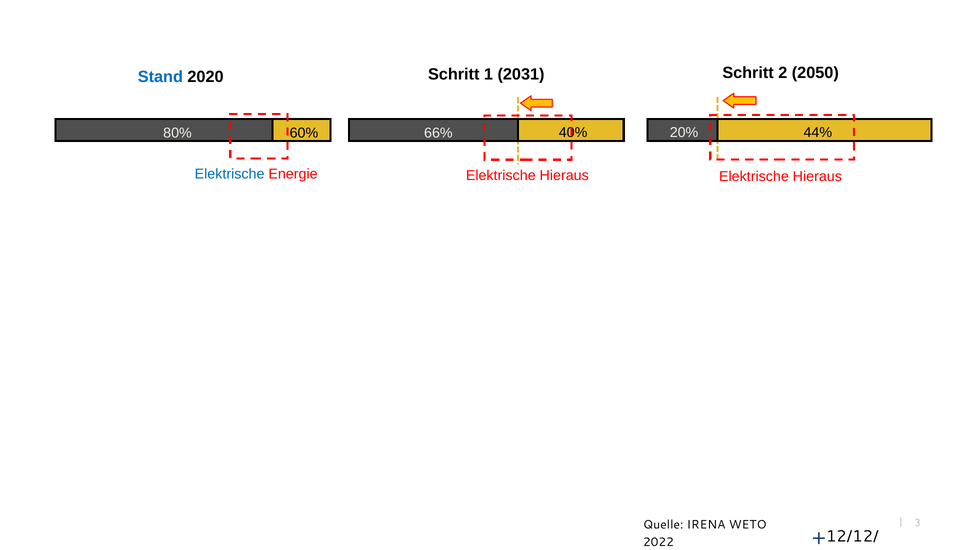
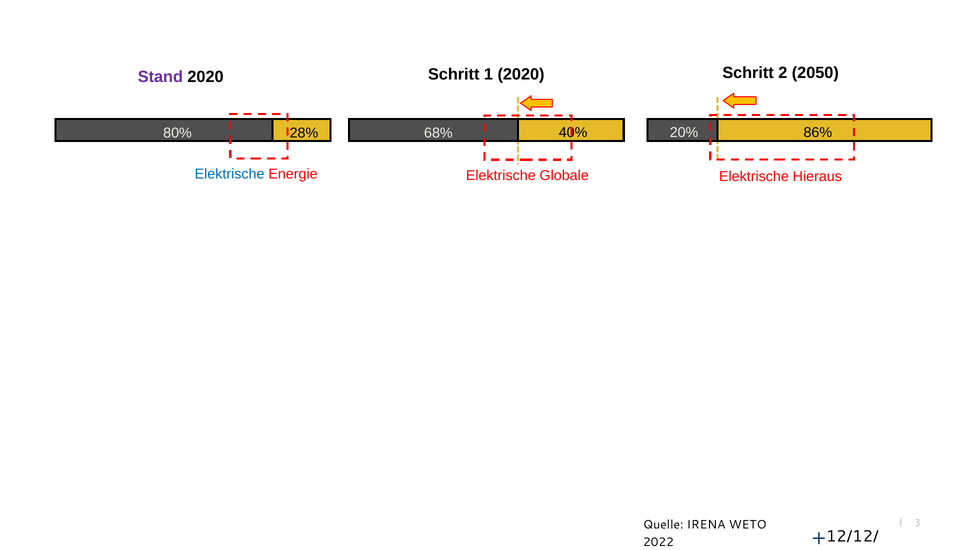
1 2031: 2031 -> 2020
Stand colour: blue -> purple
60%: 60% -> 28%
66%: 66% -> 68%
44%: 44% -> 86%
Energie Elektrische Hieraus: Hieraus -> Globale
